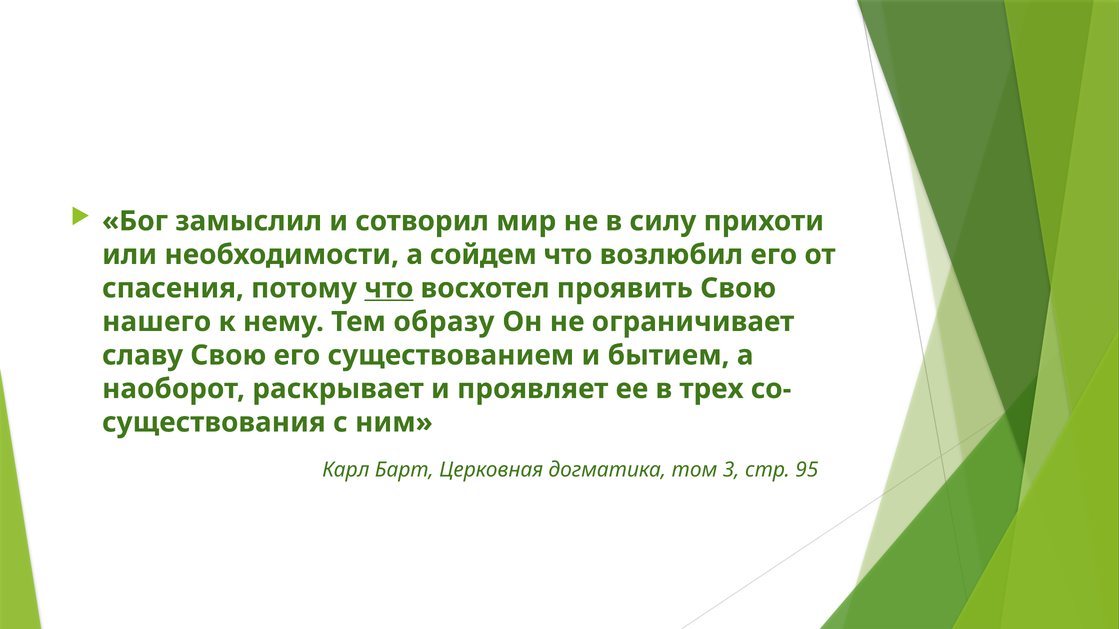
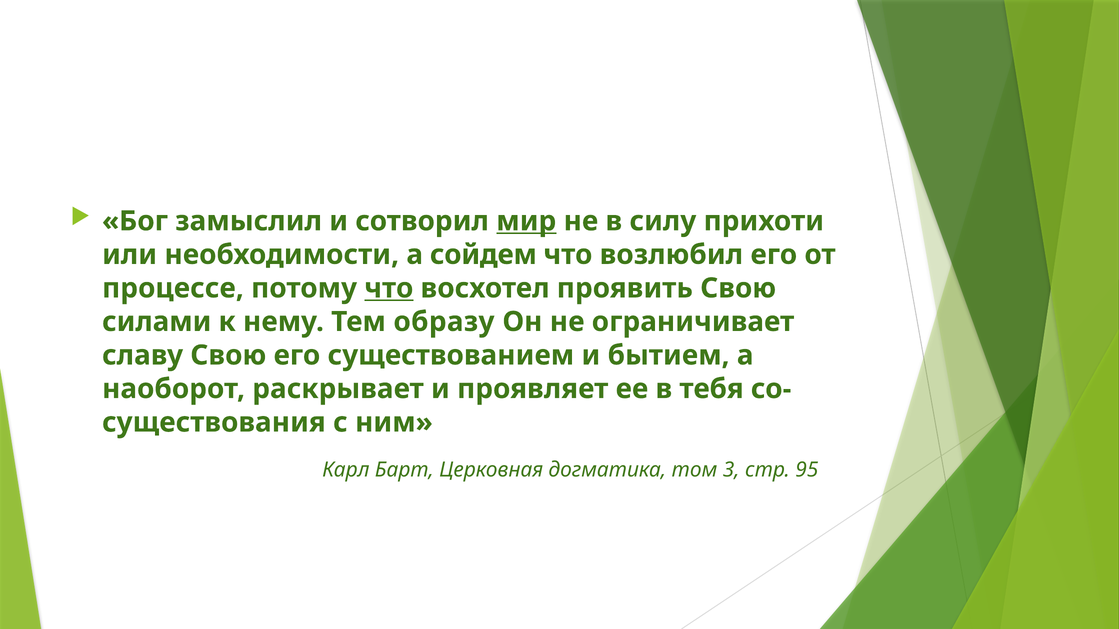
мир underline: none -> present
спасения: спасения -> процессе
нашего: нашего -> силами
трех: трех -> тебя
